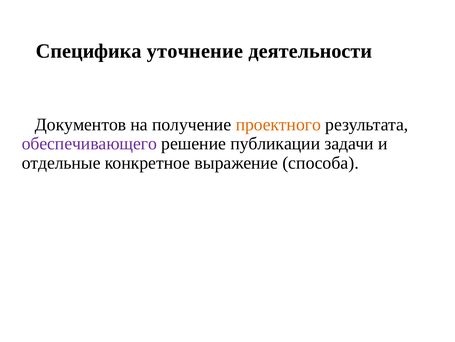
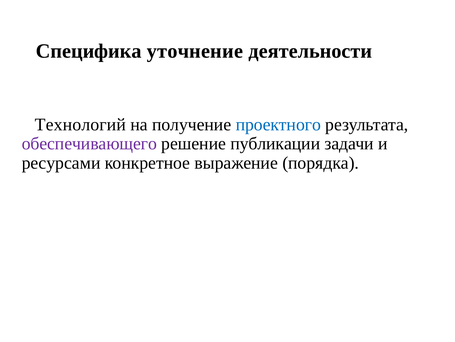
Документов: Документов -> Технологий
проектного colour: orange -> blue
отдельные: отдельные -> ресурсами
способа: способа -> порядка
